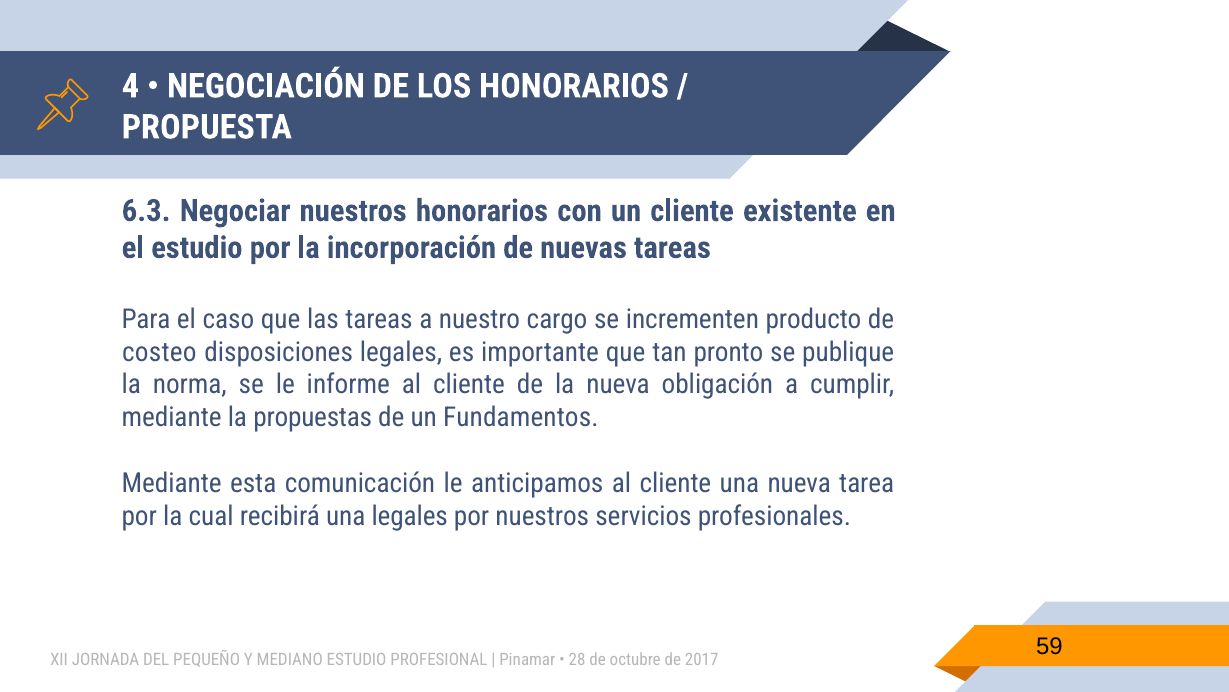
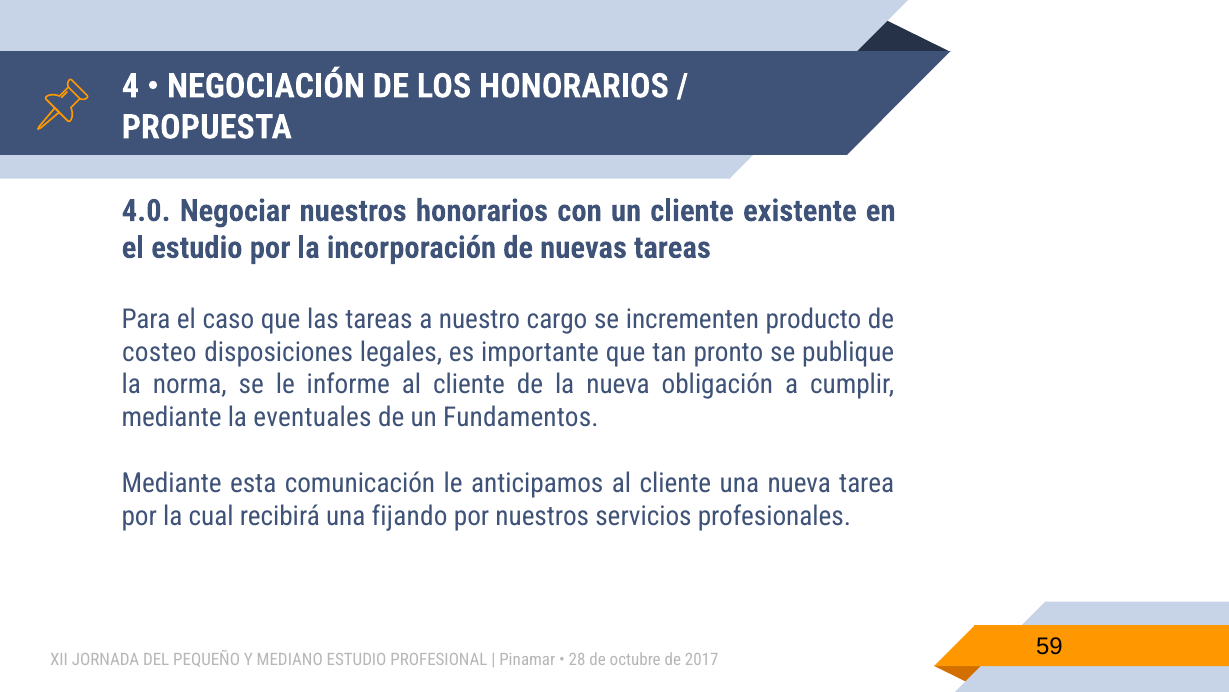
6.3: 6.3 -> 4.0
propuestas: propuestas -> eventuales
una legales: legales -> fijando
